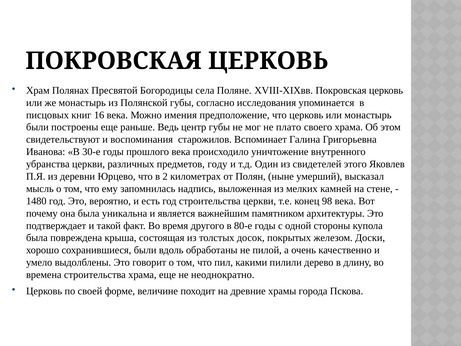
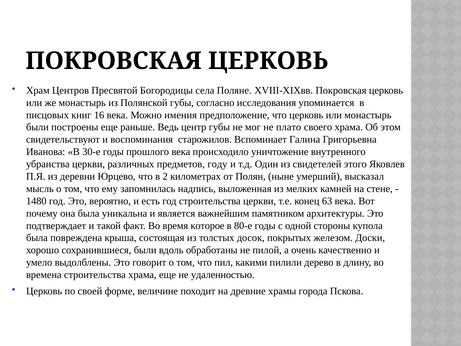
Полянах: Полянах -> Центров
98: 98 -> 63
другого: другого -> которое
неоднократно: неоднократно -> удаленностью
